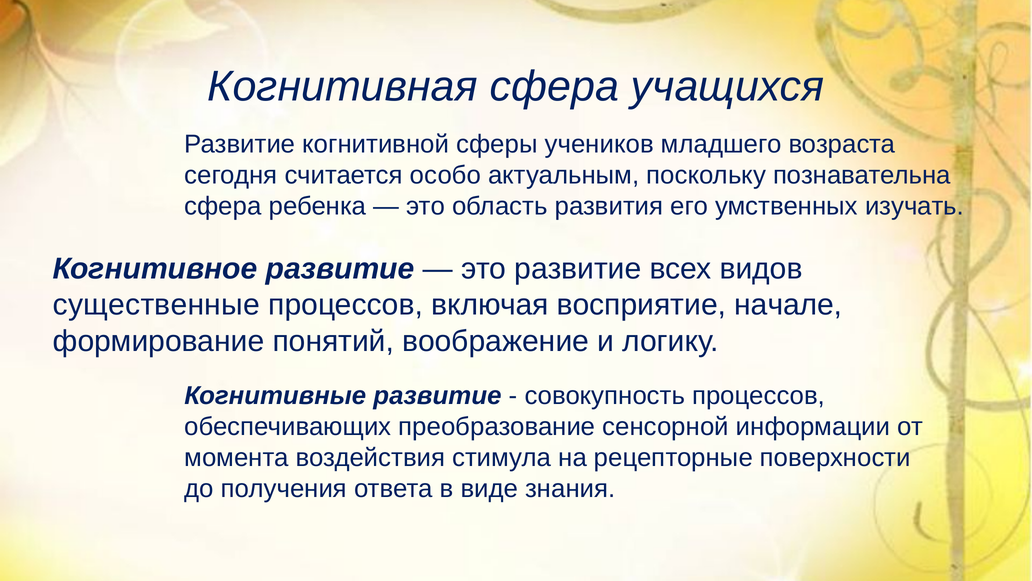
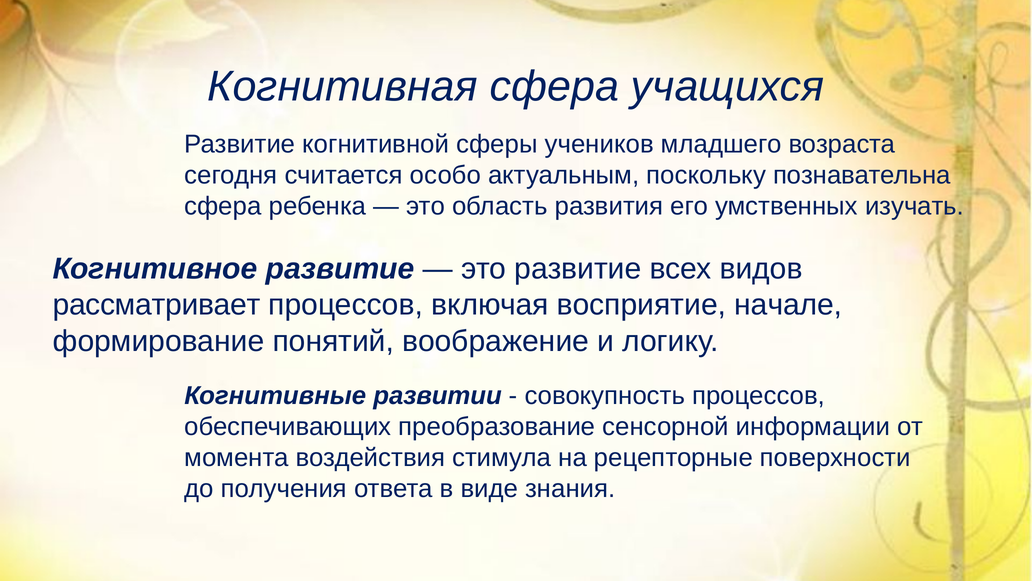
существенные: существенные -> рассматривает
Когнитивные развитие: развитие -> развитии
